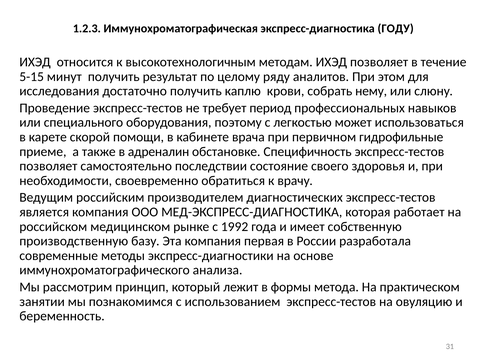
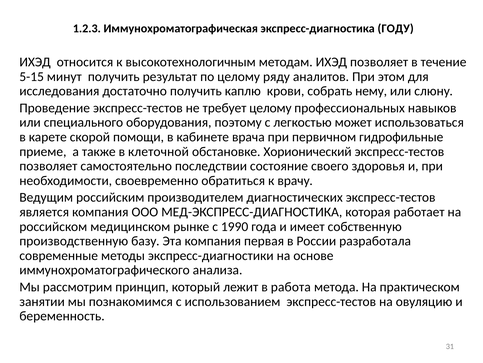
требует период: период -> целому
адреналин: адреналин -> клеточной
Специфичность: Специфичность -> Хорионический
1992: 1992 -> 1990
формы: формы -> работа
